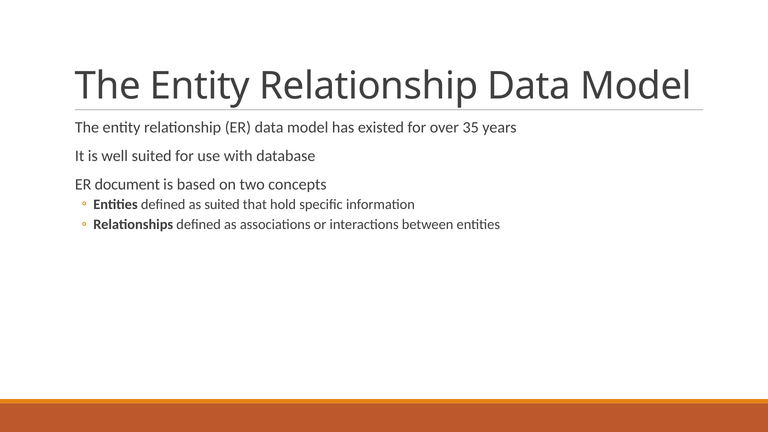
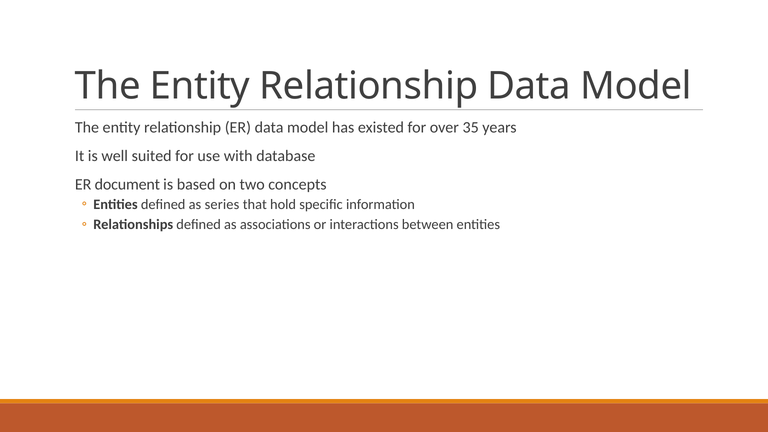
as suited: suited -> series
